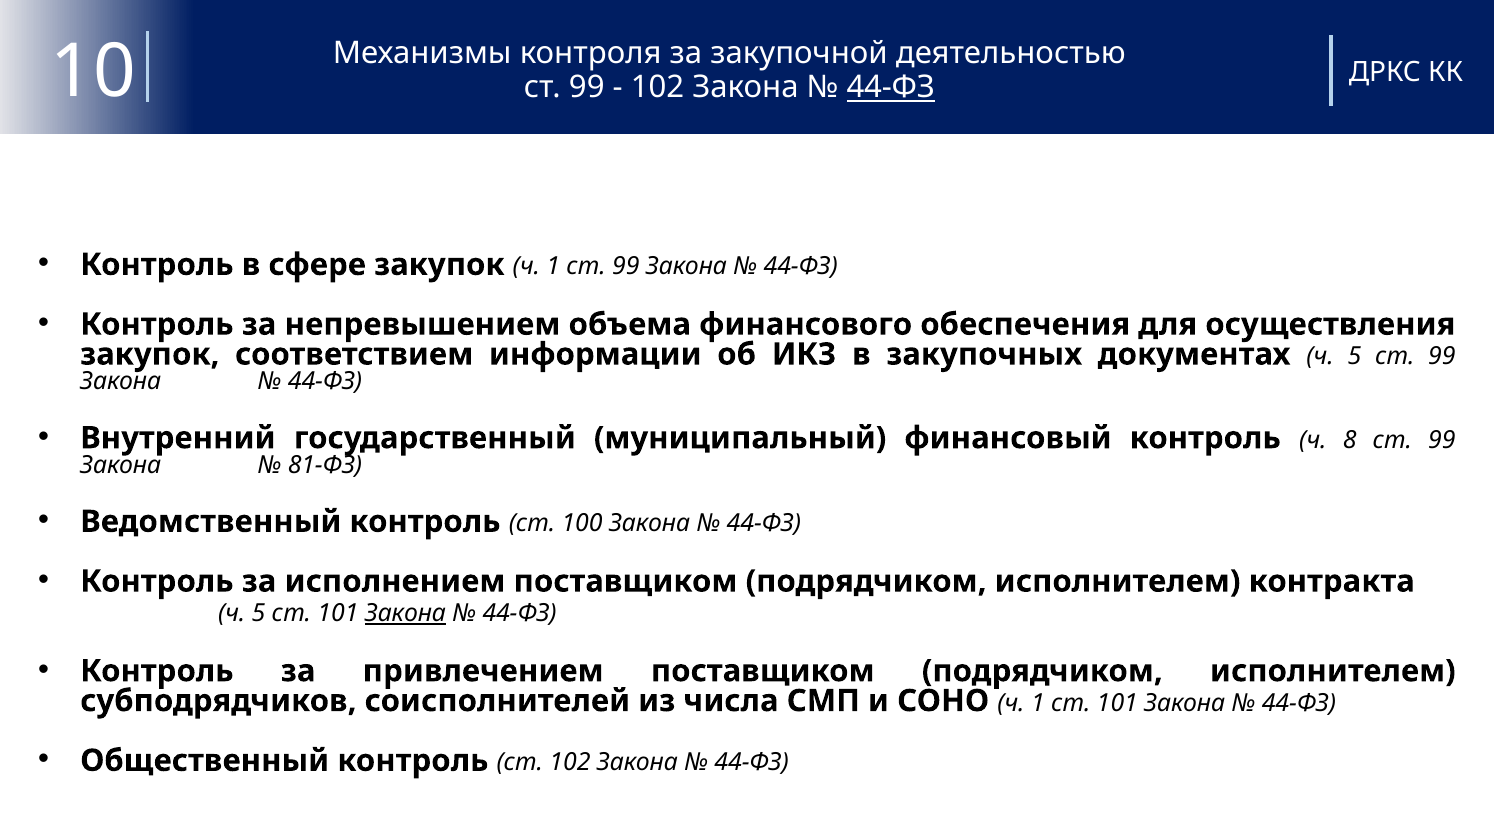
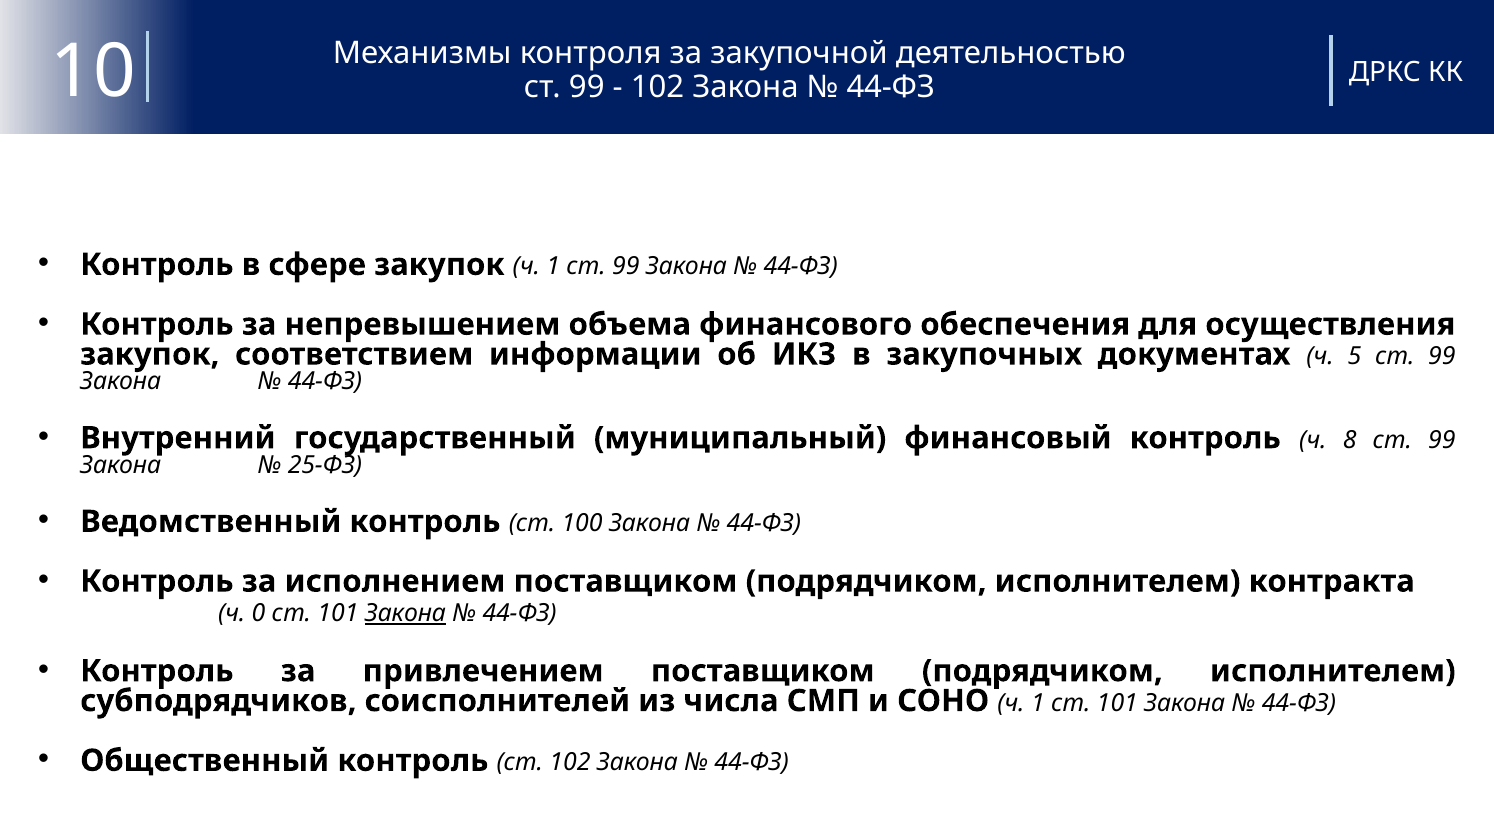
44-ФЗ at (891, 87) underline: present -> none
81-ФЗ: 81-ФЗ -> 25-ФЗ
5 at (259, 614): 5 -> 0
